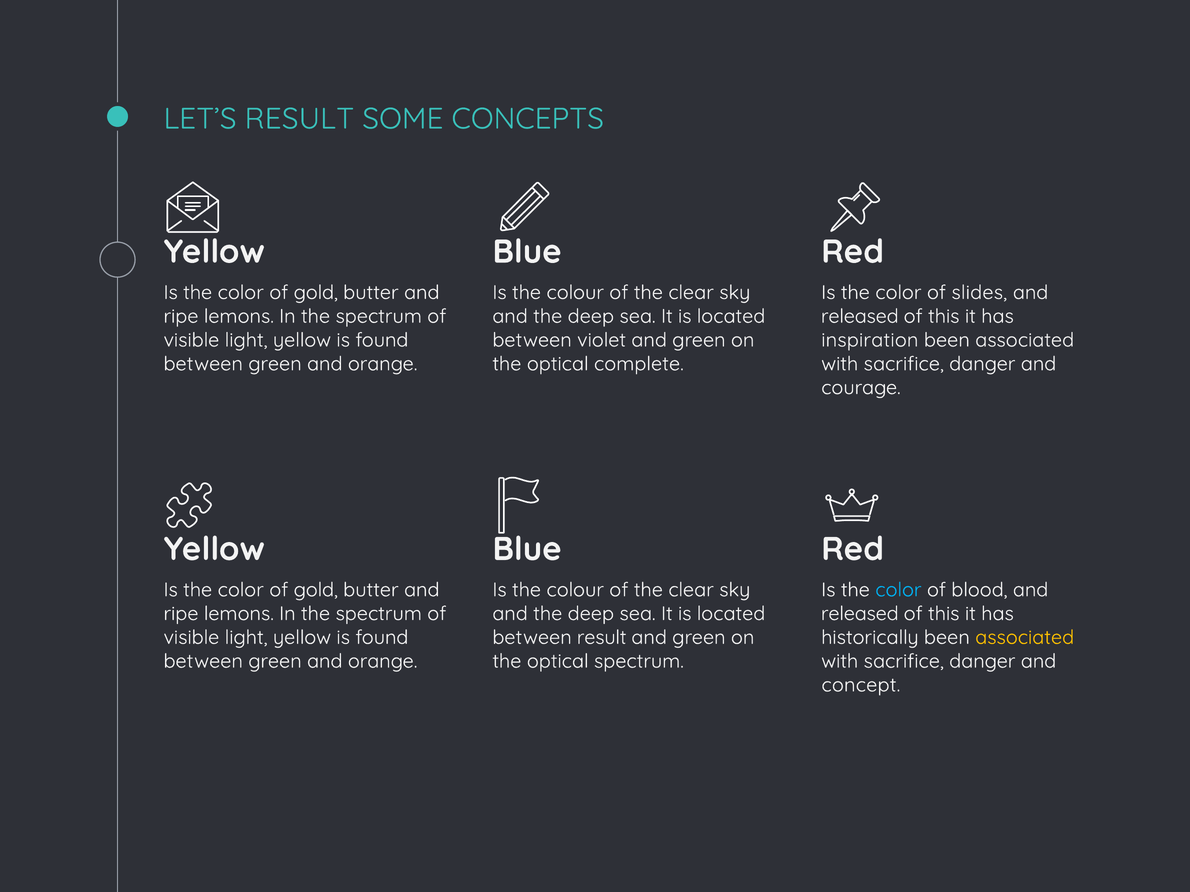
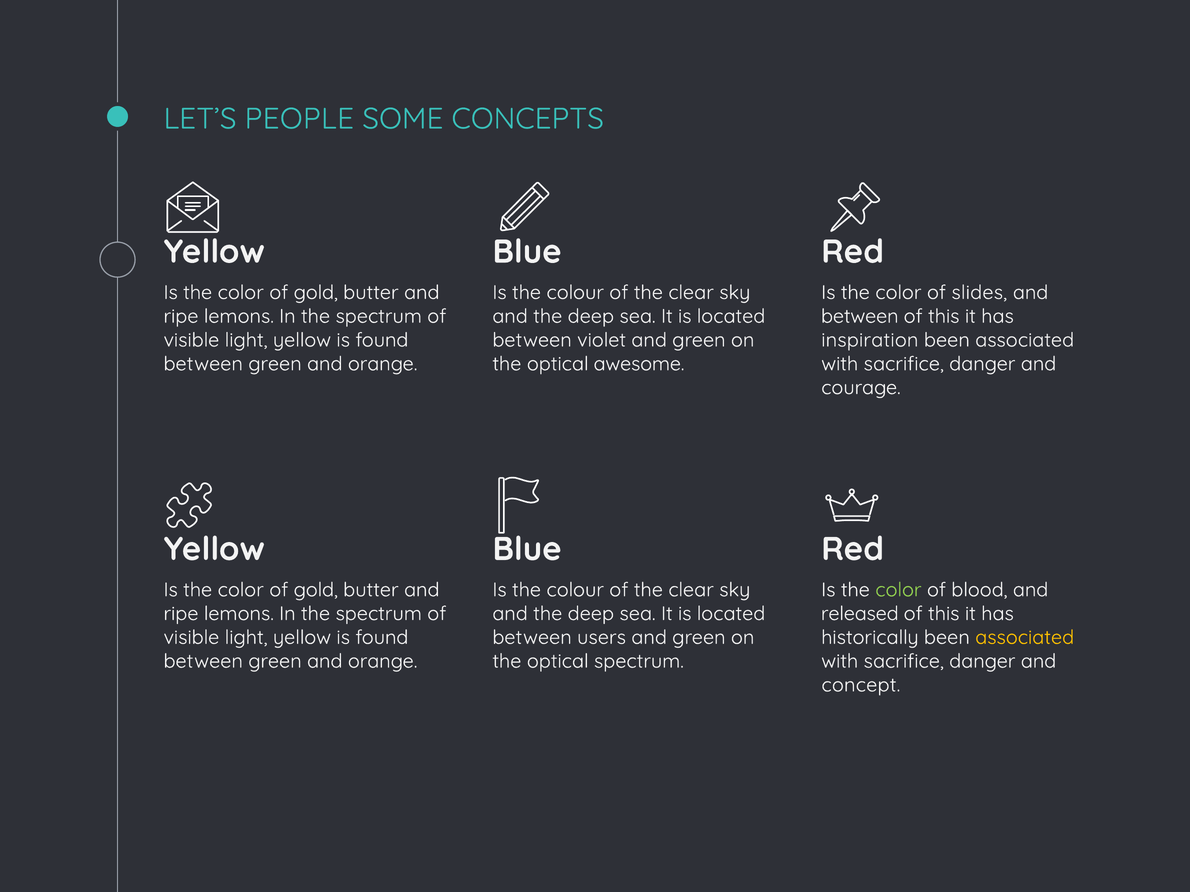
LET’S RESULT: RESULT -> PEOPLE
released at (860, 316): released -> between
complete: complete -> awesome
color at (898, 590) colour: light blue -> light green
between result: result -> users
